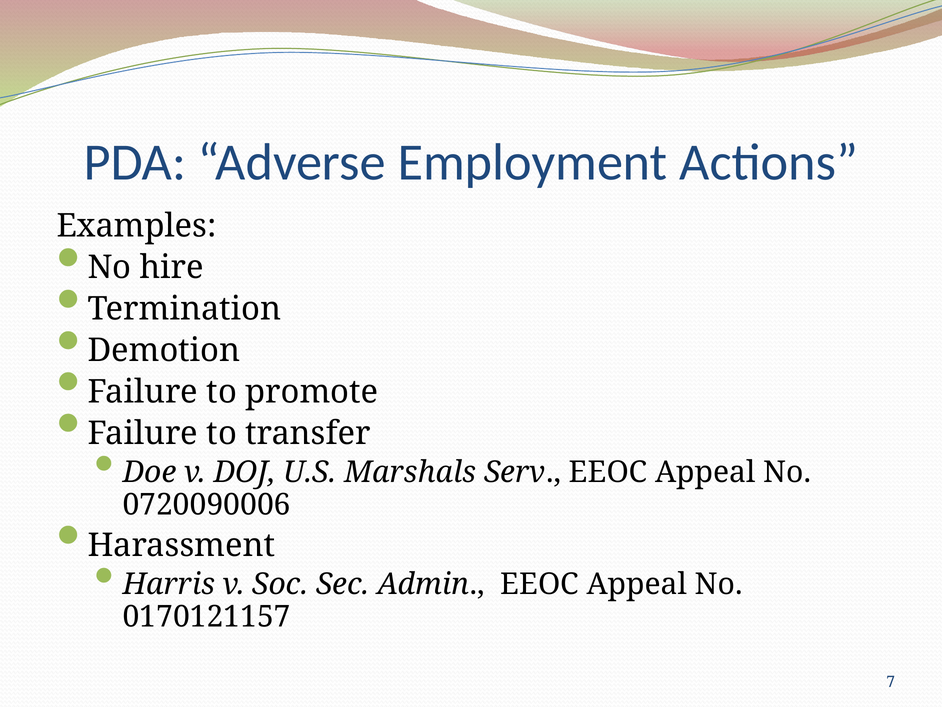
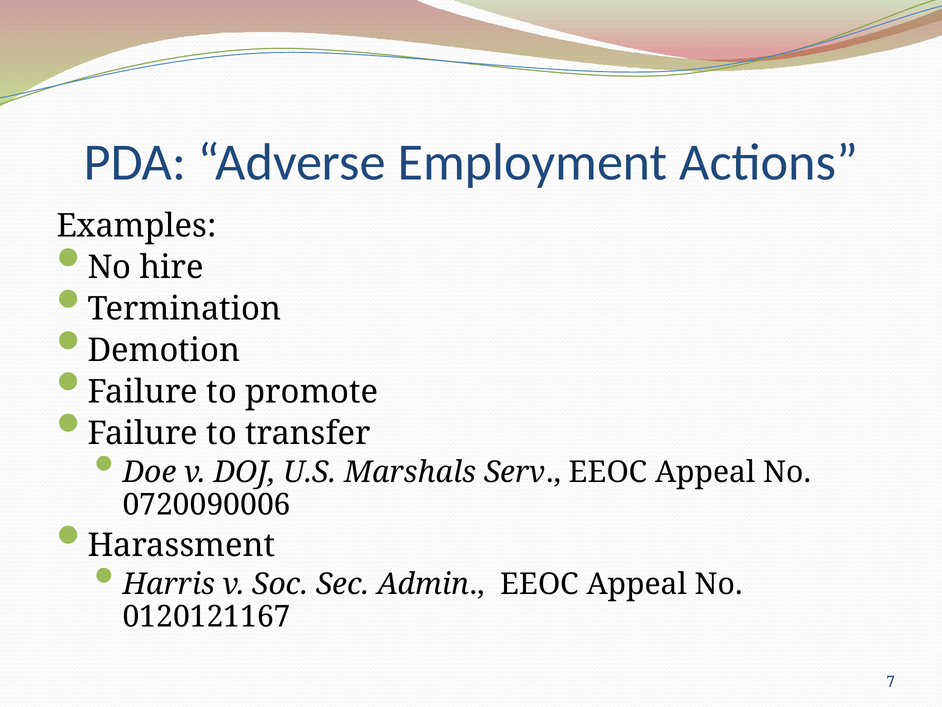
0170121157: 0170121157 -> 0120121167
